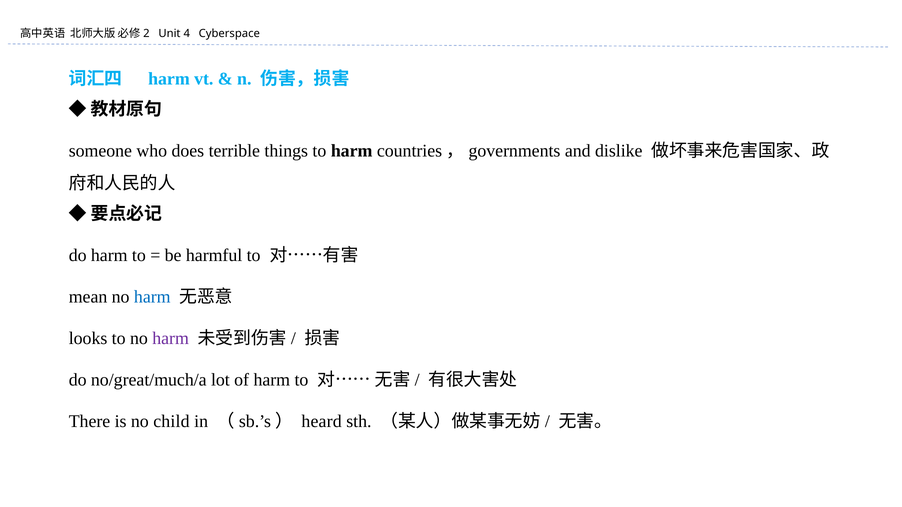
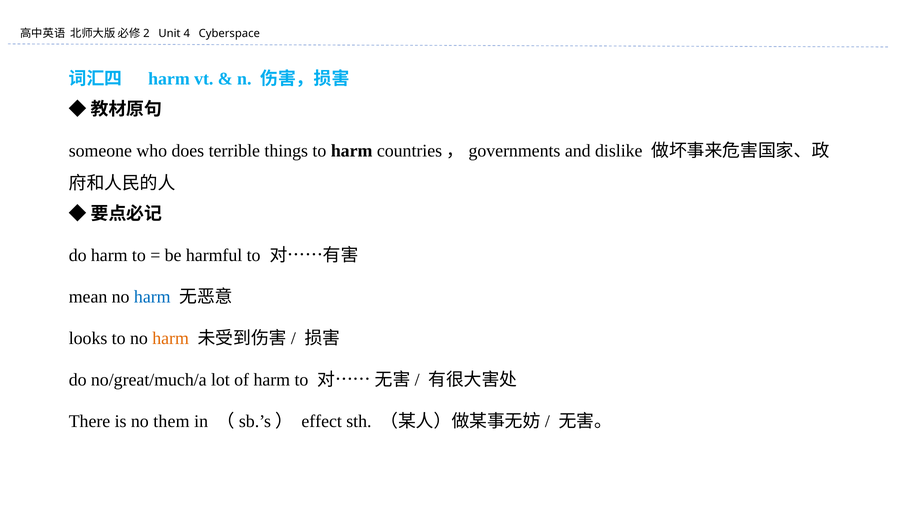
harm at (171, 339) colour: purple -> orange
child: child -> them
heard: heard -> effect
